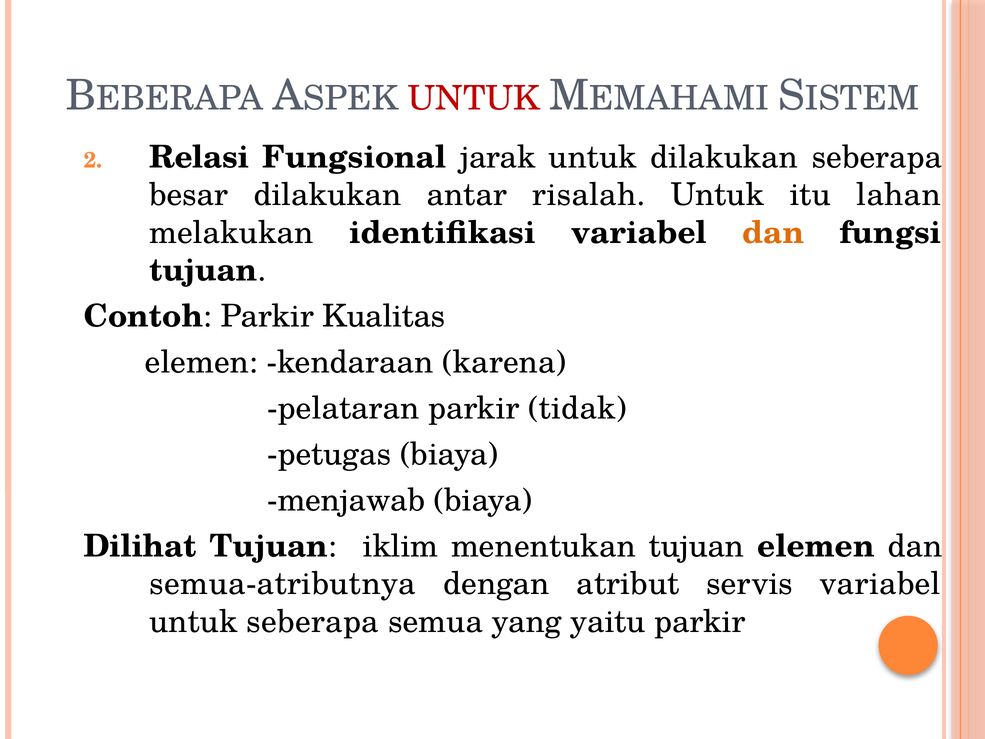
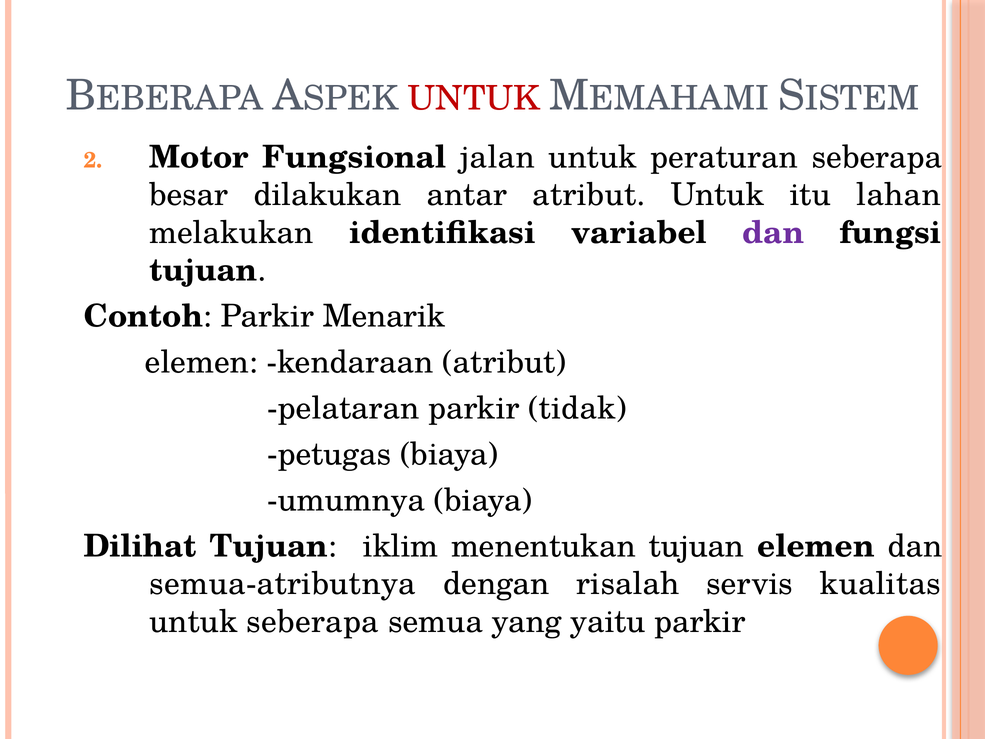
Relasi: Relasi -> Motor
jarak: jarak -> jalan
untuk dilakukan: dilakukan -> peraturan
antar risalah: risalah -> atribut
dan at (773, 233) colour: orange -> purple
Kualitas: Kualitas -> Menarik
kendaraan karena: karena -> atribut
menjawab: menjawab -> umumnya
atribut: atribut -> risalah
servis variabel: variabel -> kualitas
